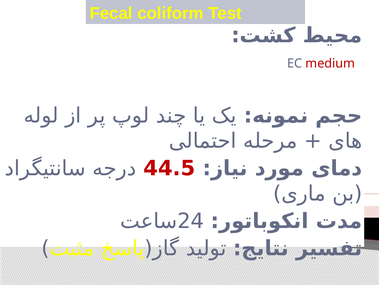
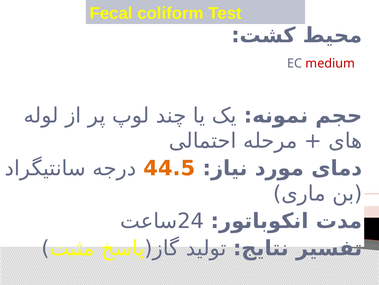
44.5 colour: red -> orange
